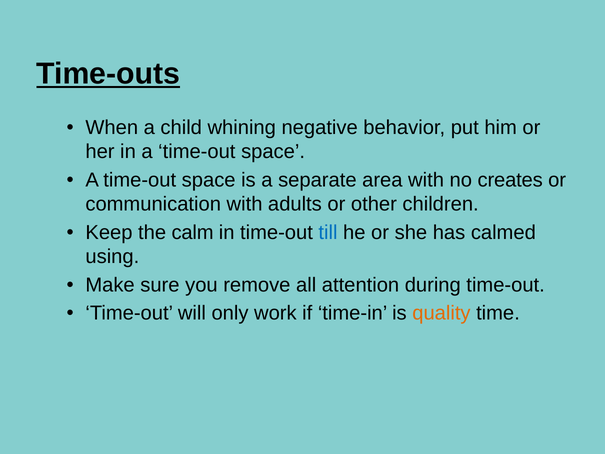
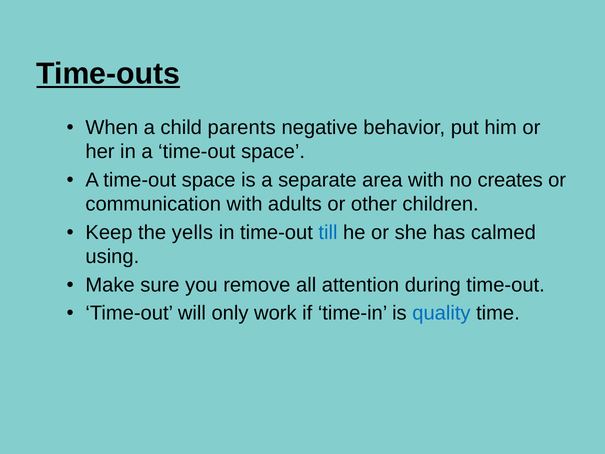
whining: whining -> parents
calm: calm -> yells
quality colour: orange -> blue
